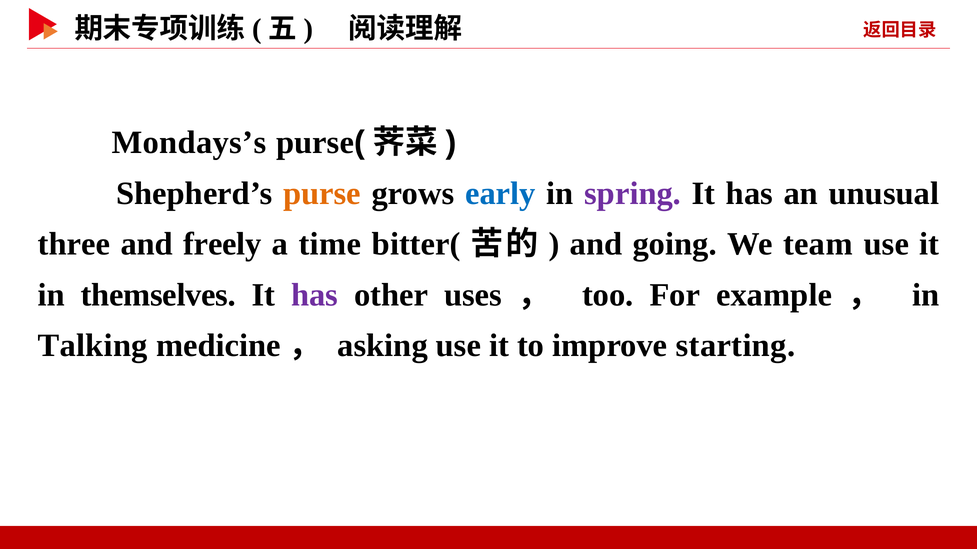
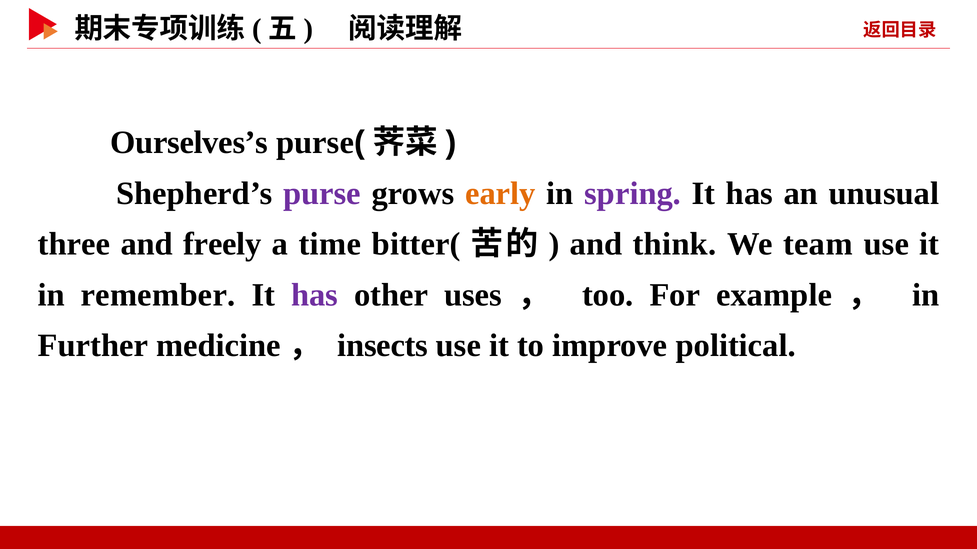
Mondays’s: Mondays’s -> Ourselves’s
purse colour: orange -> purple
early colour: blue -> orange
going: going -> think
themselves: themselves -> remember
Talking: Talking -> Further
asking: asking -> insects
starting: starting -> political
